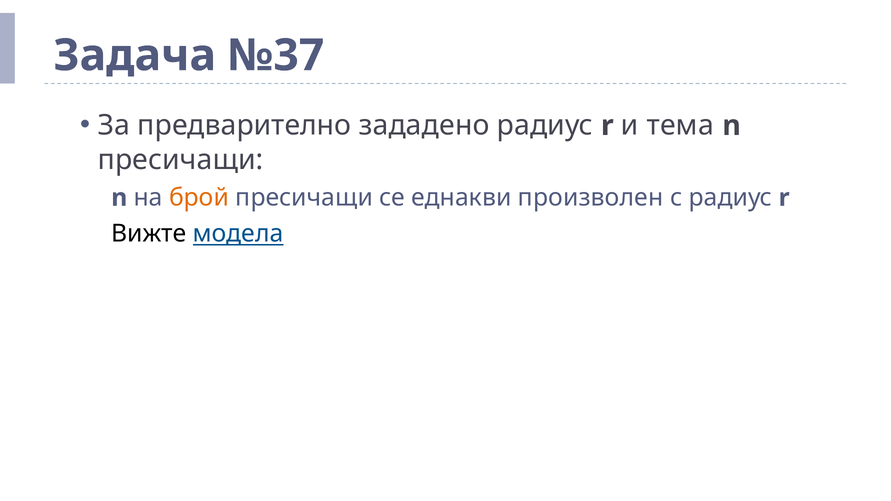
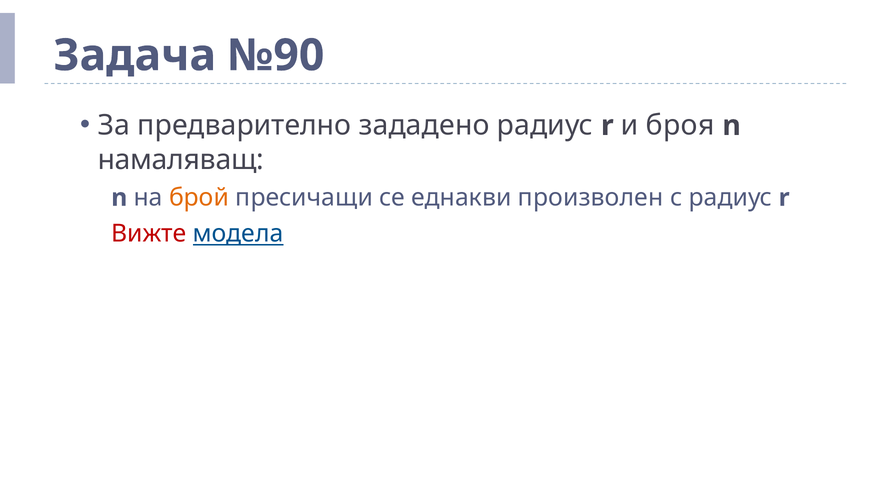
№37: №37 -> №90
тема: тема -> броя
пресичащи at (181, 160): пресичащи -> намаляващ
Вижте colour: black -> red
